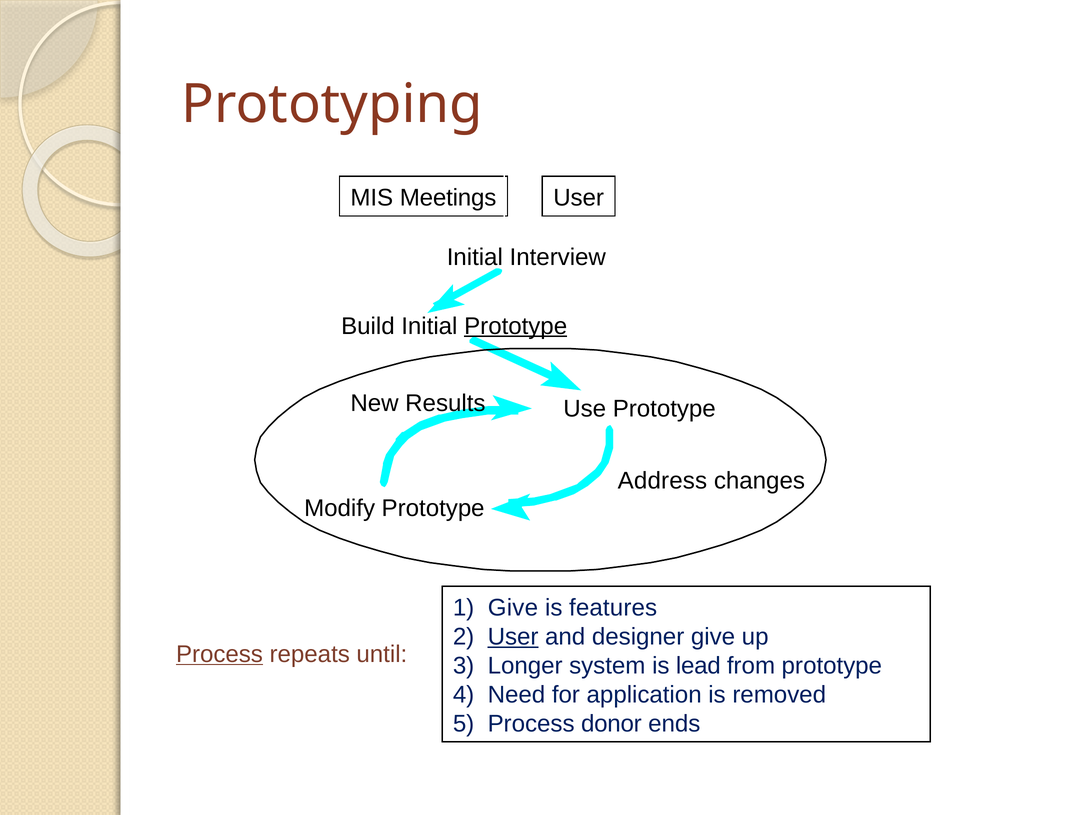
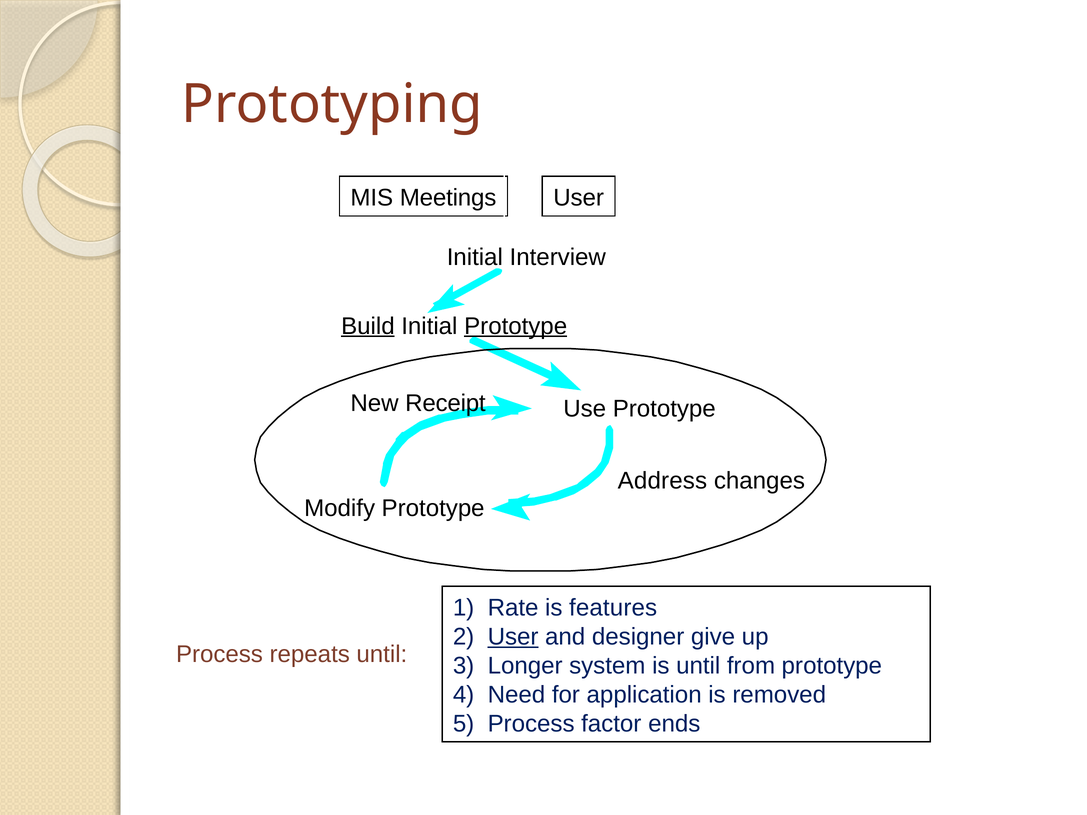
Build underline: none -> present
Results: Results -> Receipt
1 Give: Give -> Rate
Process at (219, 654) underline: present -> none
is lead: lead -> until
donor: donor -> factor
